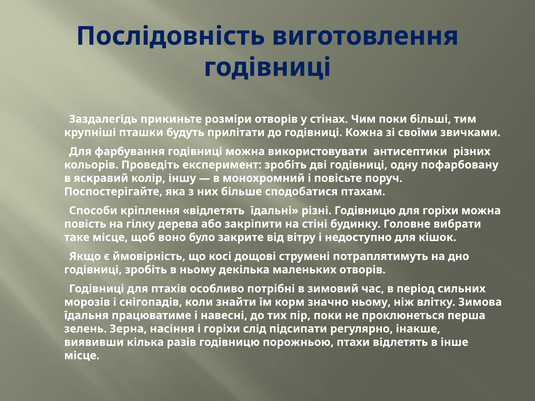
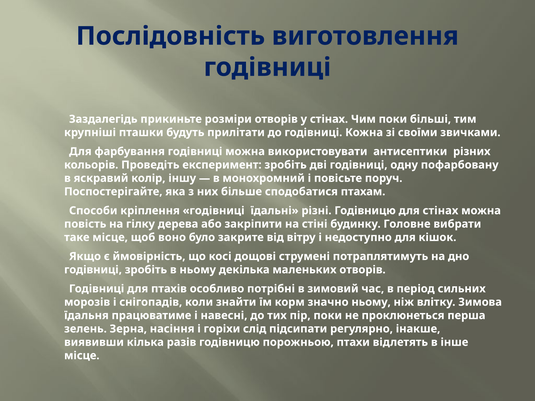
кріплення відлетять: відлетять -> годівниці
для горіхи: горіхи -> стінах
